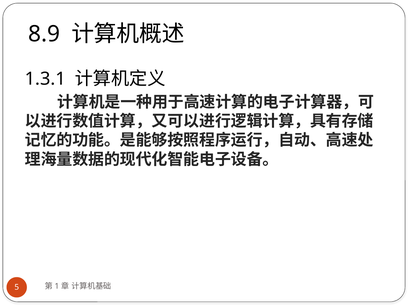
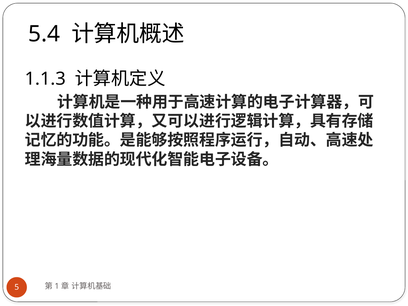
8.9: 8.9 -> 5.4
1.3.1: 1.3.1 -> 1.1.3
